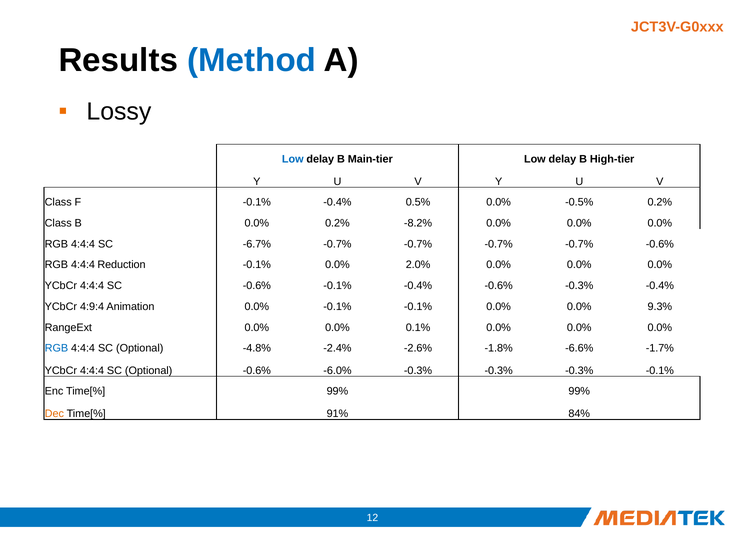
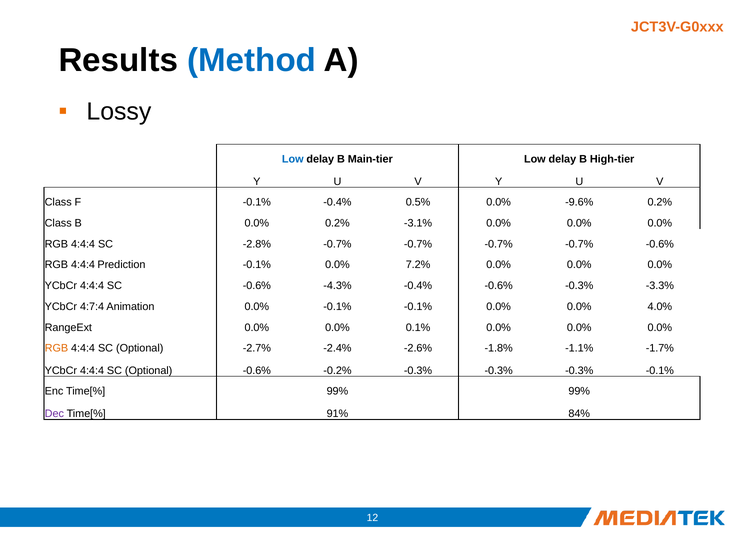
-0.5%: -0.5% -> -9.6%
-8.2%: -8.2% -> -3.1%
-6.7%: -6.7% -> -2.8%
Reduction: Reduction -> Prediction
2.0%: 2.0% -> 7.2%
-0.6% -0.1%: -0.1% -> -4.3%
-0.3% -0.4%: -0.4% -> -3.3%
4:9:4: 4:9:4 -> 4:7:4
9.3%: 9.3% -> 4.0%
RGB at (56, 349) colour: blue -> orange
-4.8%: -4.8% -> -2.7%
-6.6%: -6.6% -> -1.1%
-6.0%: -6.0% -> -0.2%
Dec colour: orange -> purple
